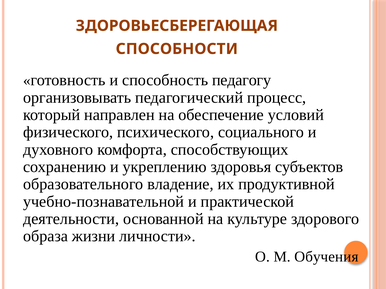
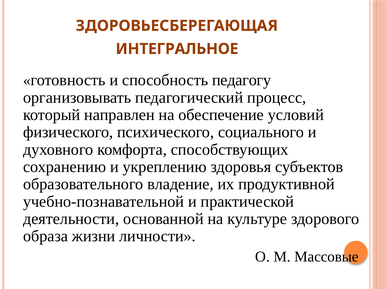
СПОСОБНОСТИ: СПОСОБНОСТИ -> ИНТЕГРАЛЬНОЕ
Обучения: Обучения -> Массовые
